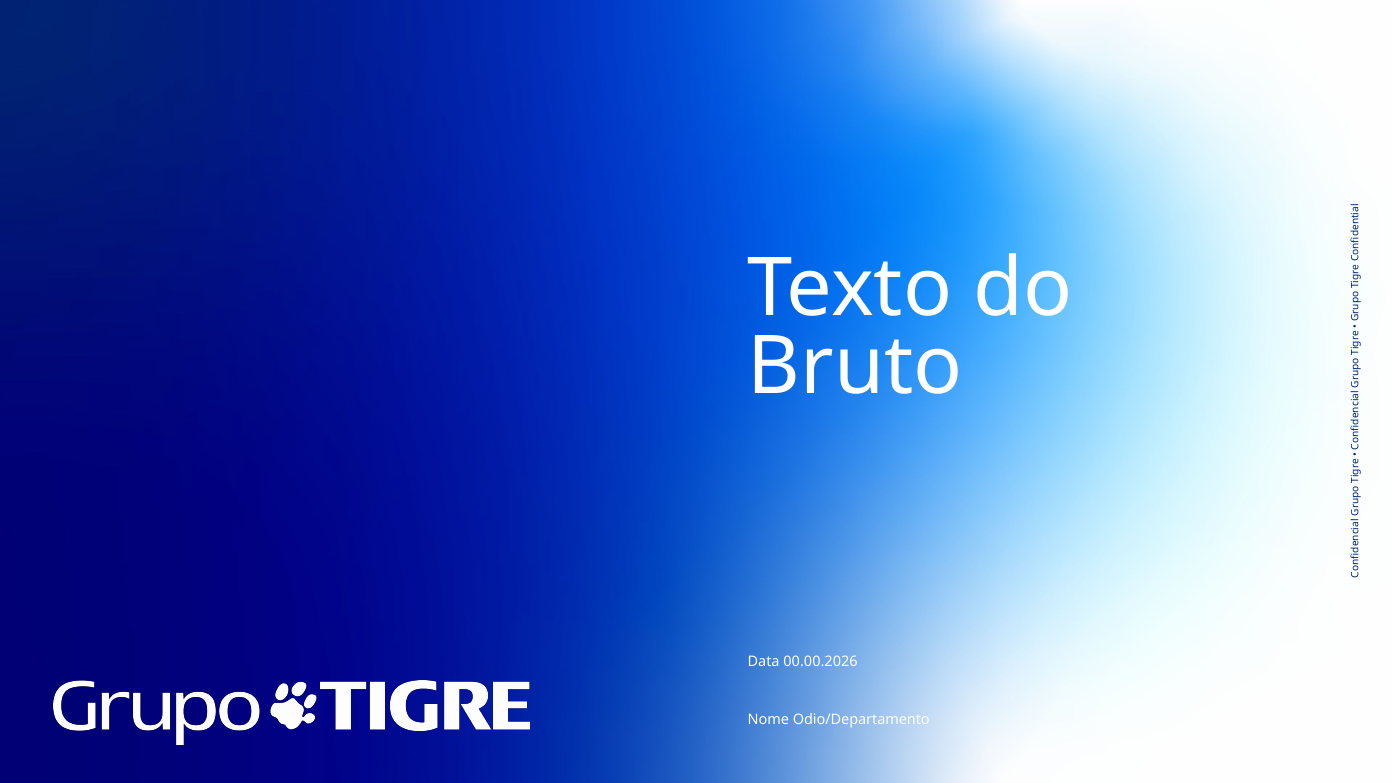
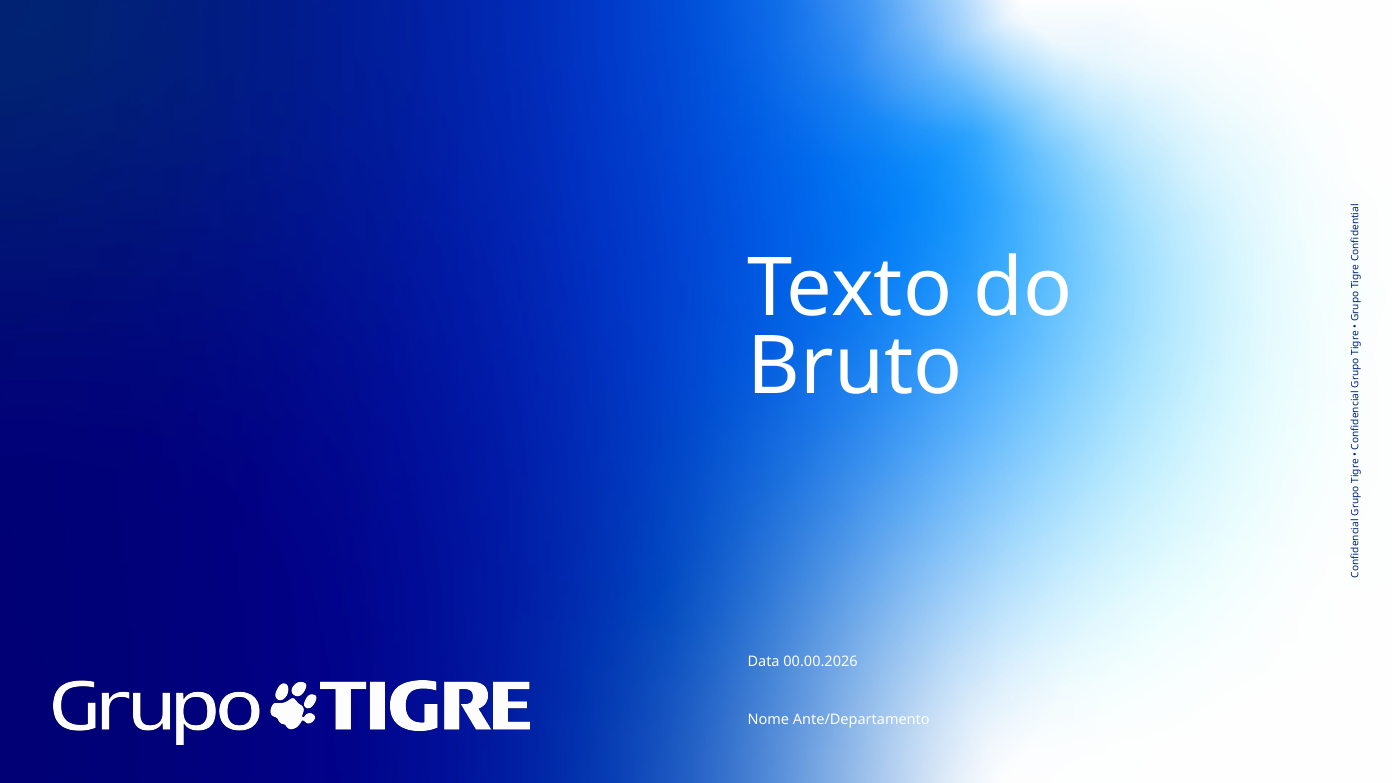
Odio/Departamento: Odio/Departamento -> Ante/Departamento
